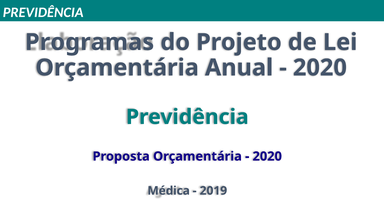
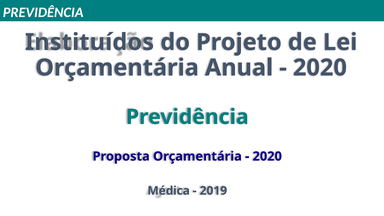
Programas: Programas -> Instituídos
